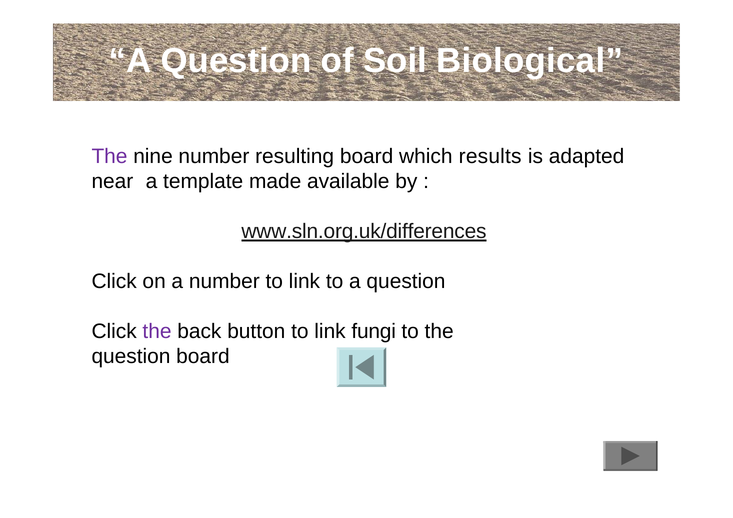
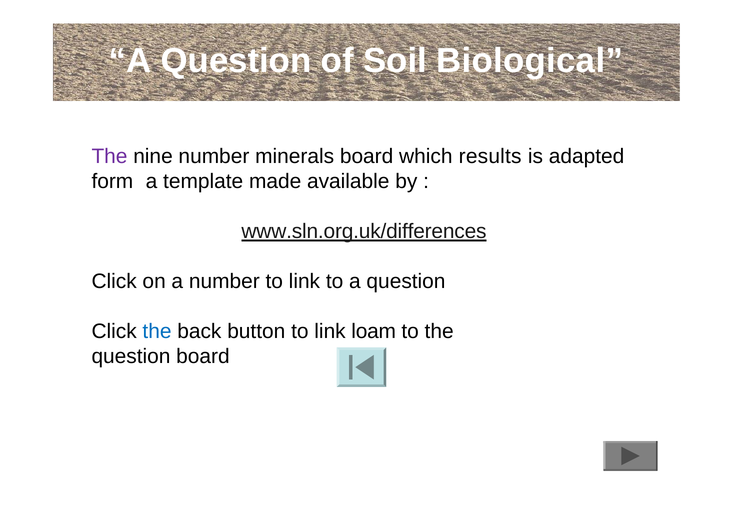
resulting: resulting -> minerals
near: near -> form
the at (157, 332) colour: purple -> blue
fungi: fungi -> loam
